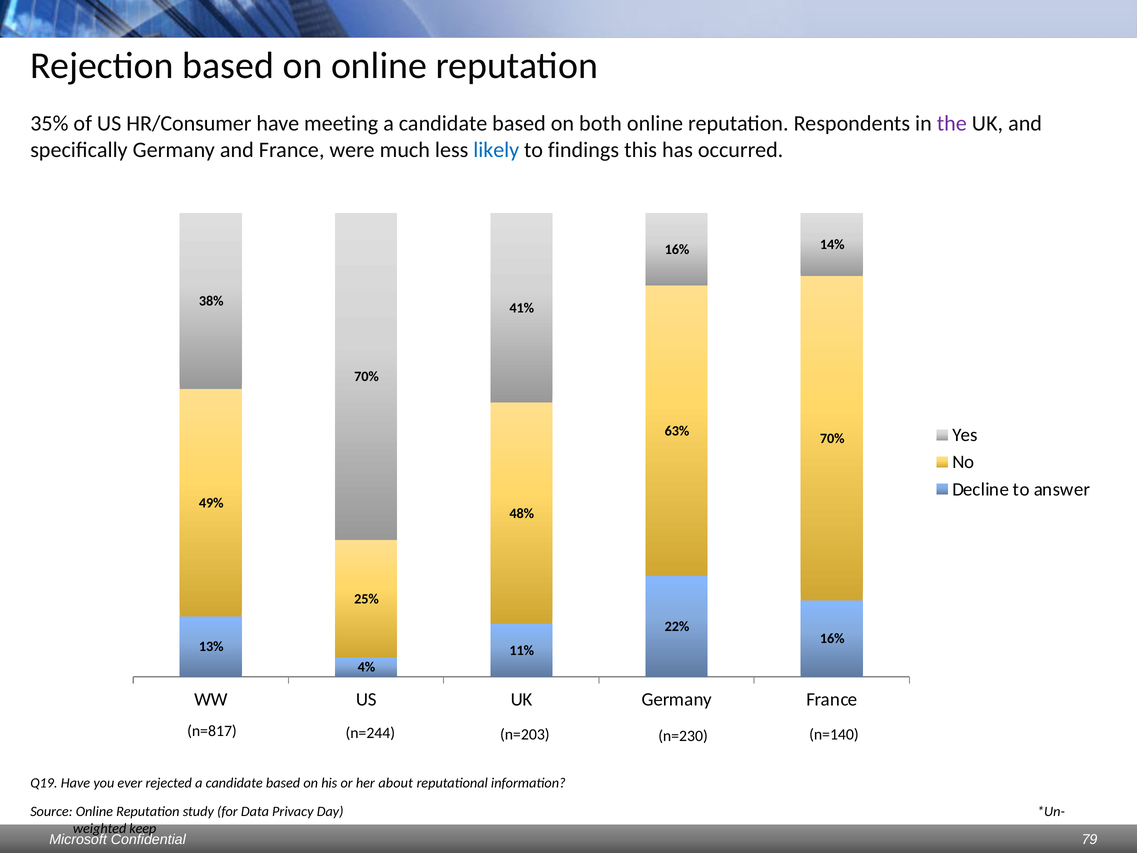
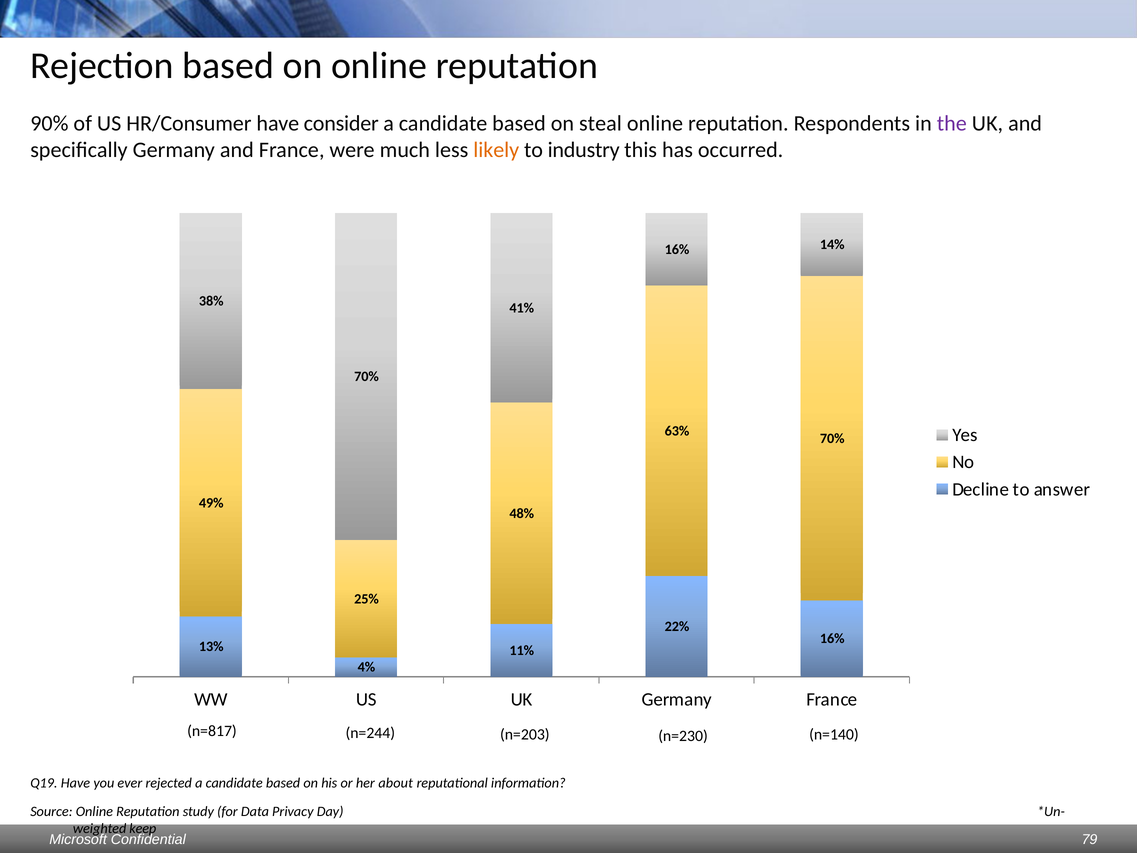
35%: 35% -> 90%
meeting: meeting -> consider
both: both -> steal
likely colour: blue -> orange
findings: findings -> industry
